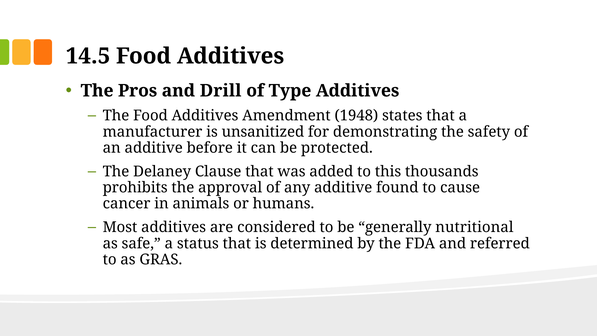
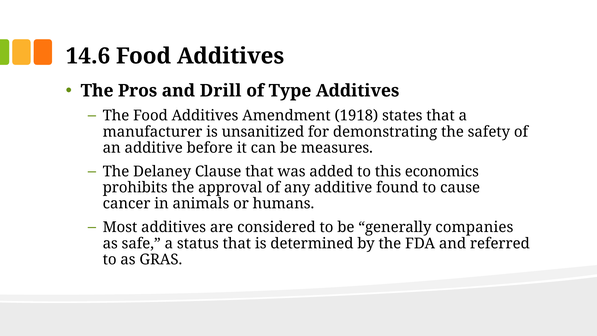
14.5: 14.5 -> 14.6
1948: 1948 -> 1918
protected: protected -> measures
thousands: thousands -> economics
nutritional: nutritional -> companies
